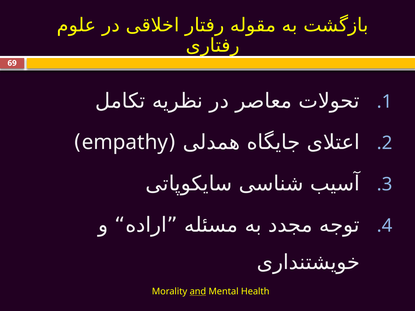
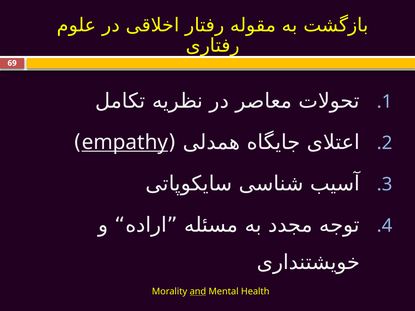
empathy underline: none -> present
